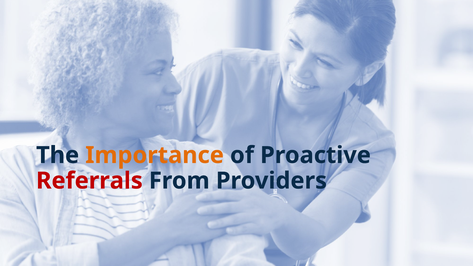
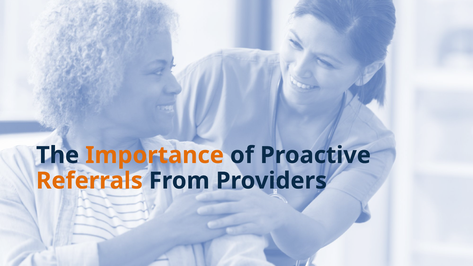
Referrals colour: red -> orange
